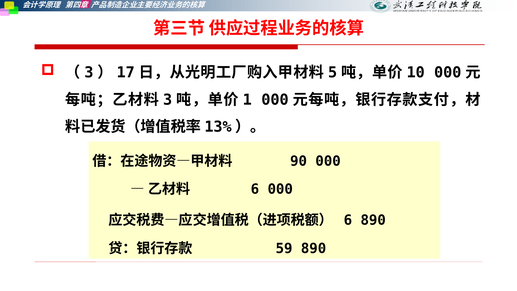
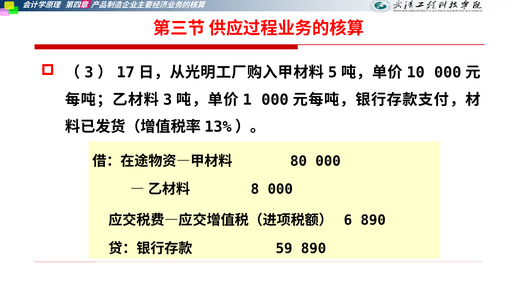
90: 90 -> 80
6 at (255, 189): 6 -> 8
